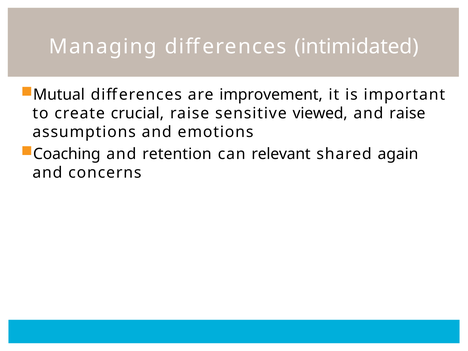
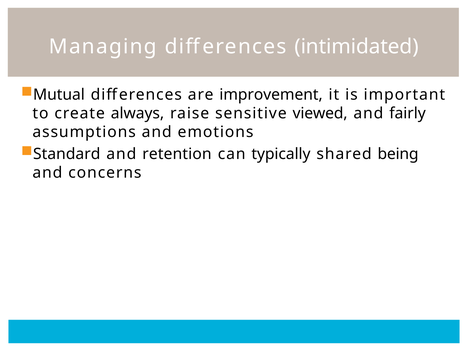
crucial: crucial -> always
and raise: raise -> fairly
Coaching: Coaching -> Standard
relevant: relevant -> typically
again: again -> being
